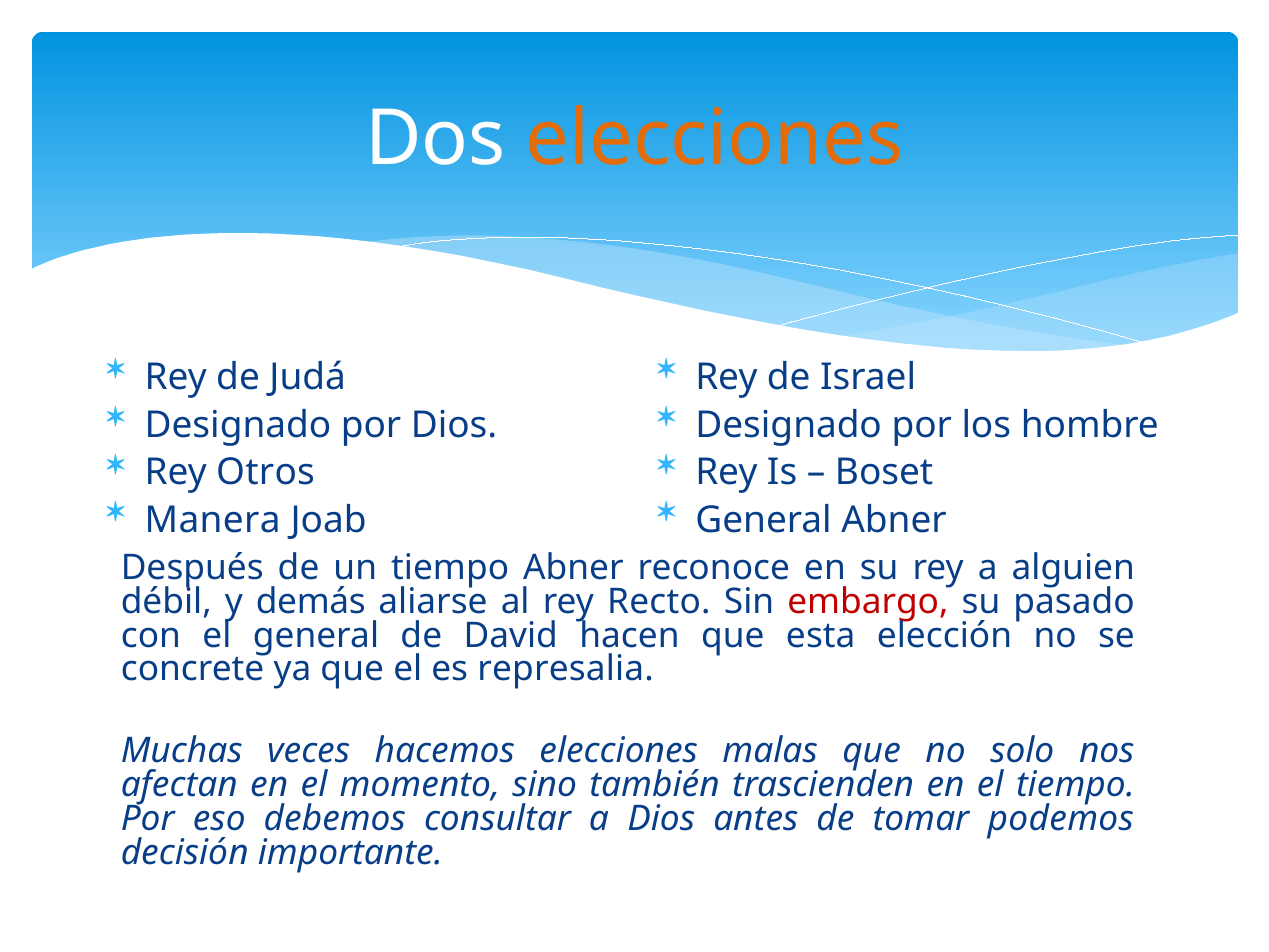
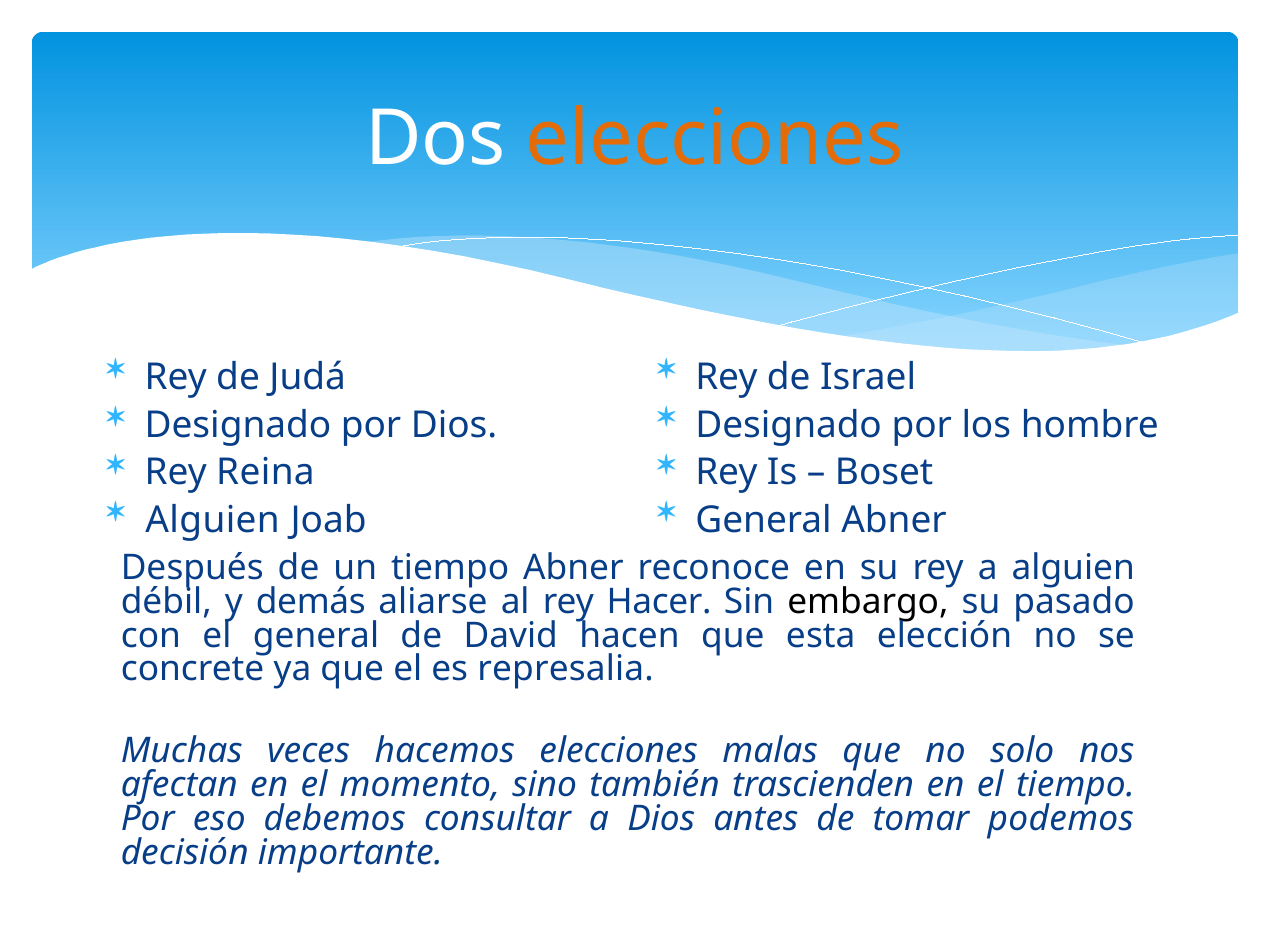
Otros: Otros -> Reina
Manera at (213, 520): Manera -> Alguien
Recto: Recto -> Hacer
embargo colour: red -> black
